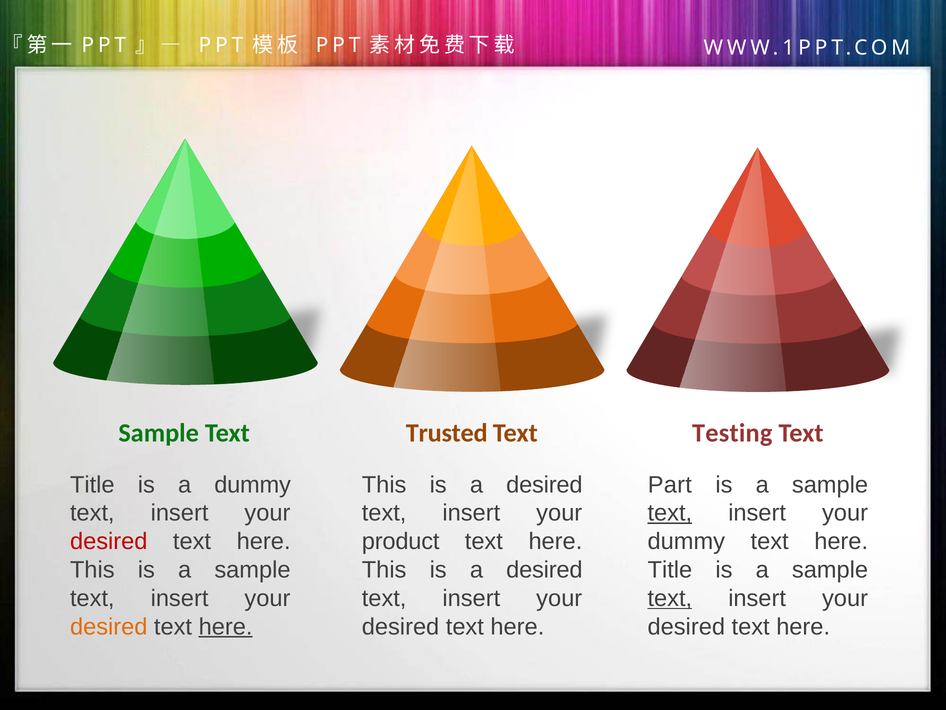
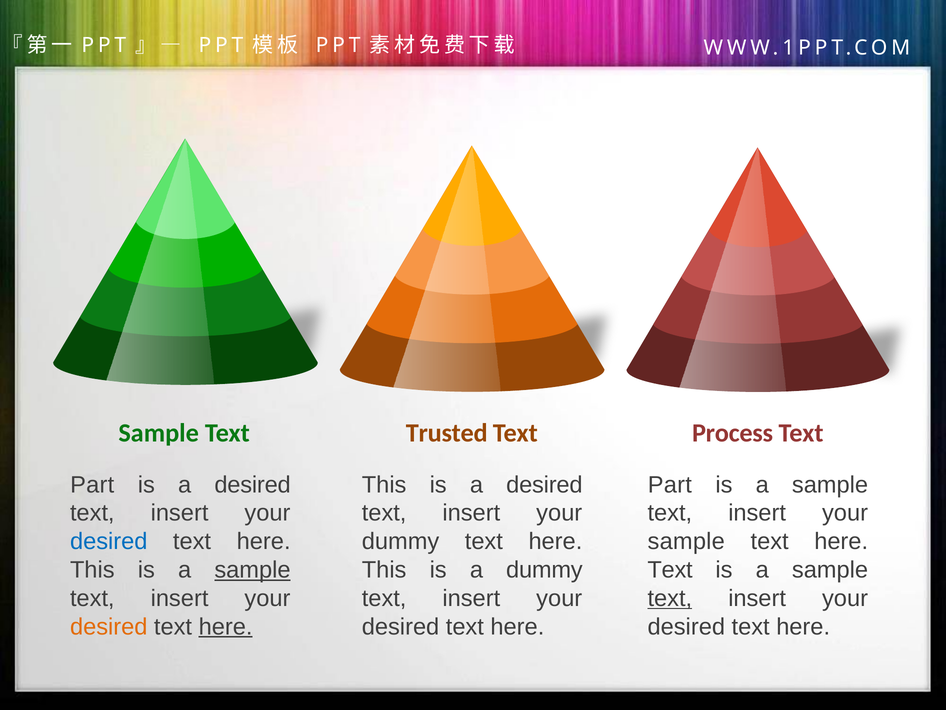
Testing: Testing -> Process
Title at (92, 484): Title -> Part
dummy at (253, 484): dummy -> desired
text at (670, 513) underline: present -> none
desired at (109, 541) colour: red -> blue
product at (401, 541): product -> dummy
dummy at (686, 541): dummy -> sample
sample at (252, 570) underline: none -> present
desired at (544, 570): desired -> dummy
Title at (670, 570): Title -> Text
